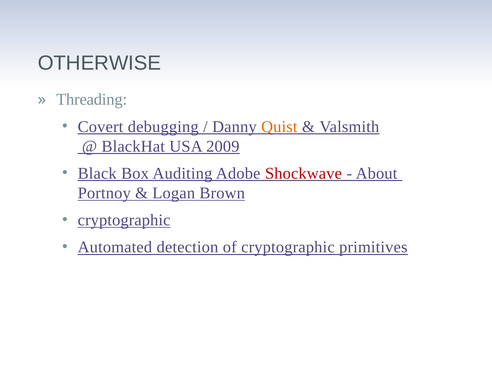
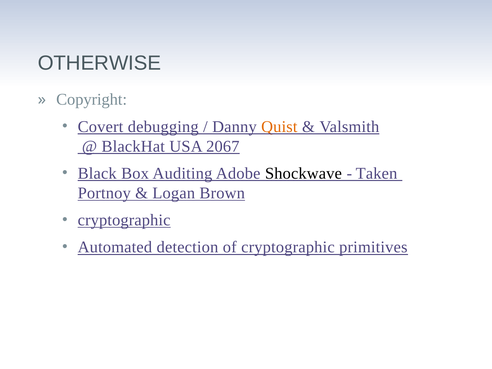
Threading: Threading -> Copyright
2009: 2009 -> 2067
Shockwave colour: red -> black
About: About -> Taken
